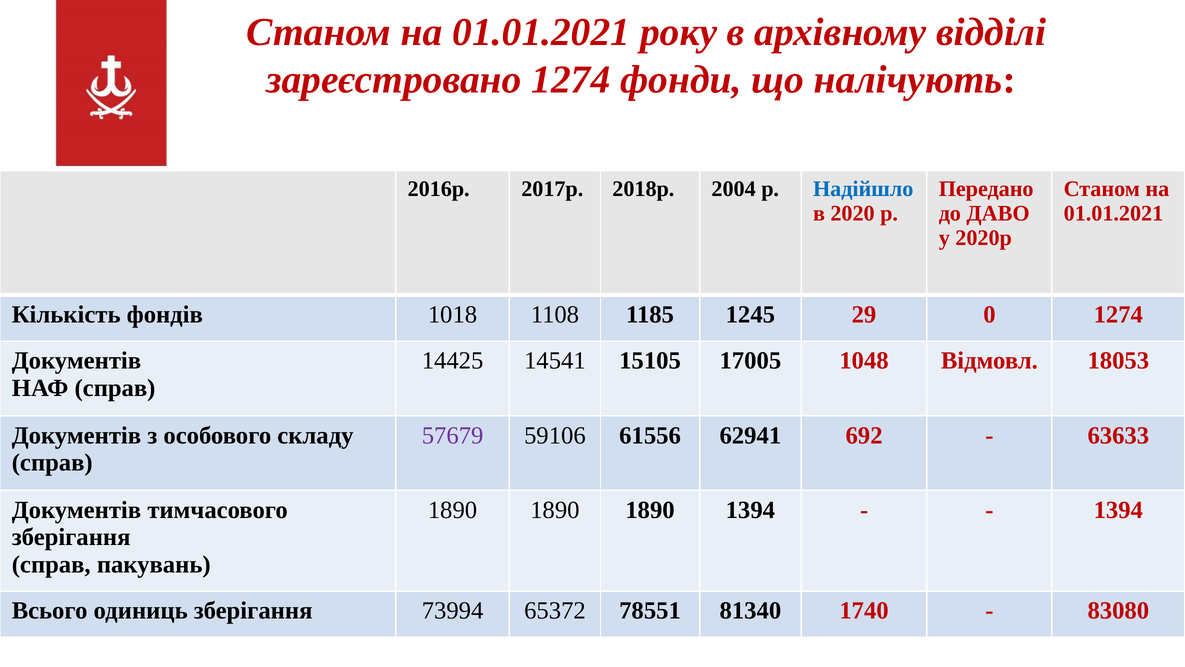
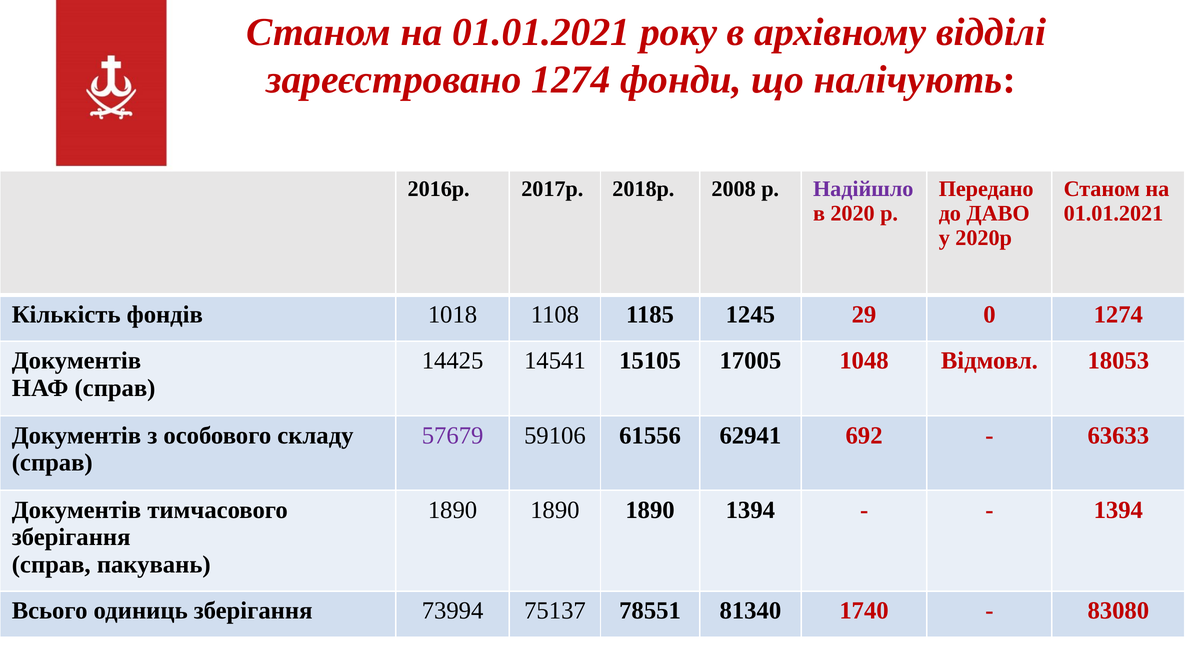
2004: 2004 -> 2008
Надійшло colour: blue -> purple
65372: 65372 -> 75137
